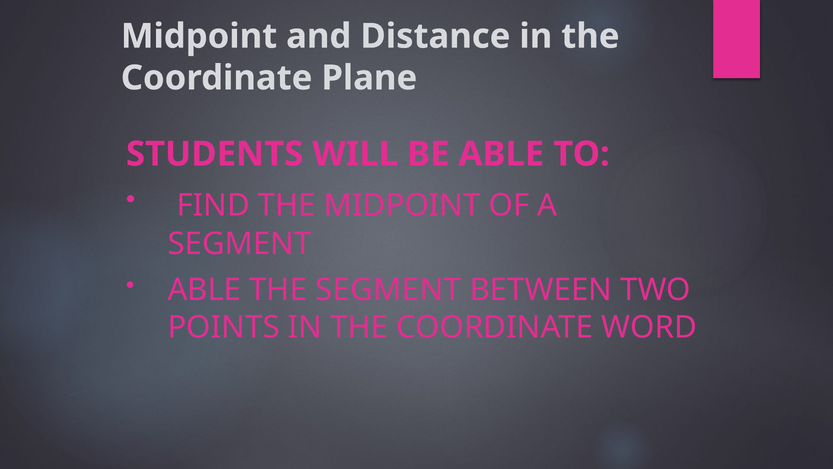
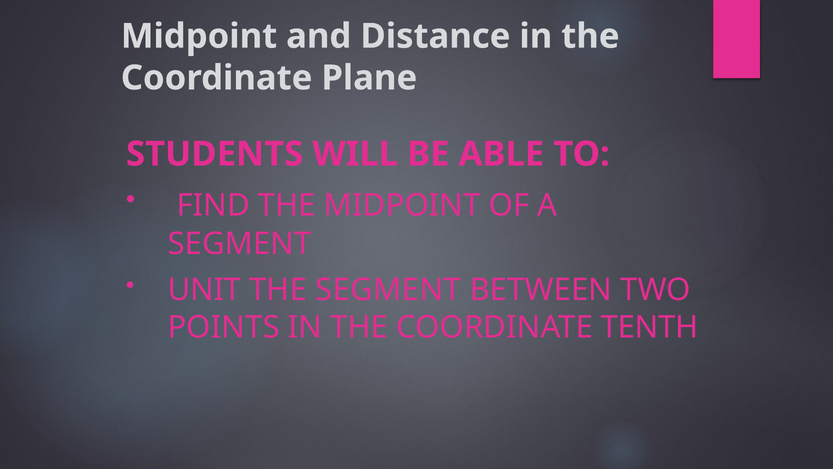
ABLE at (204, 290): ABLE -> UNIT
WORD: WORD -> TENTH
